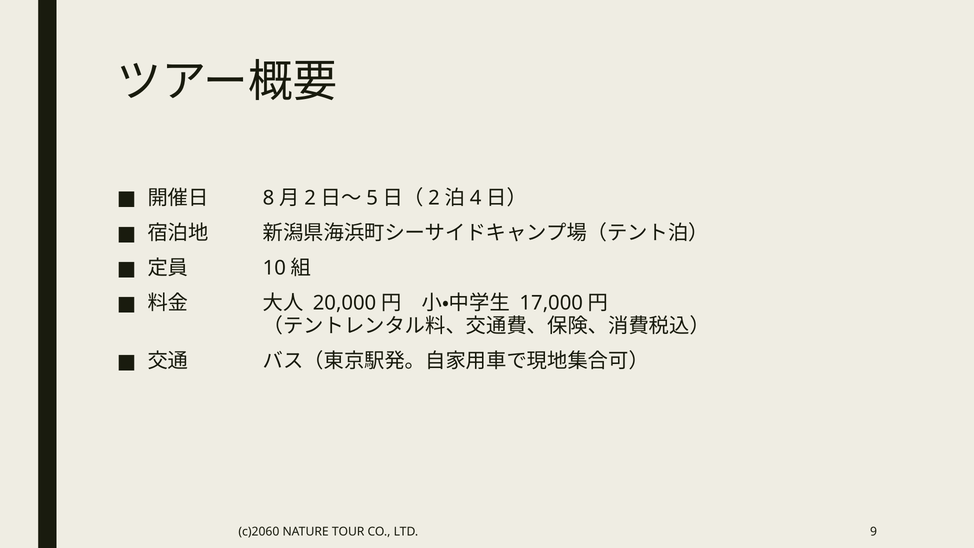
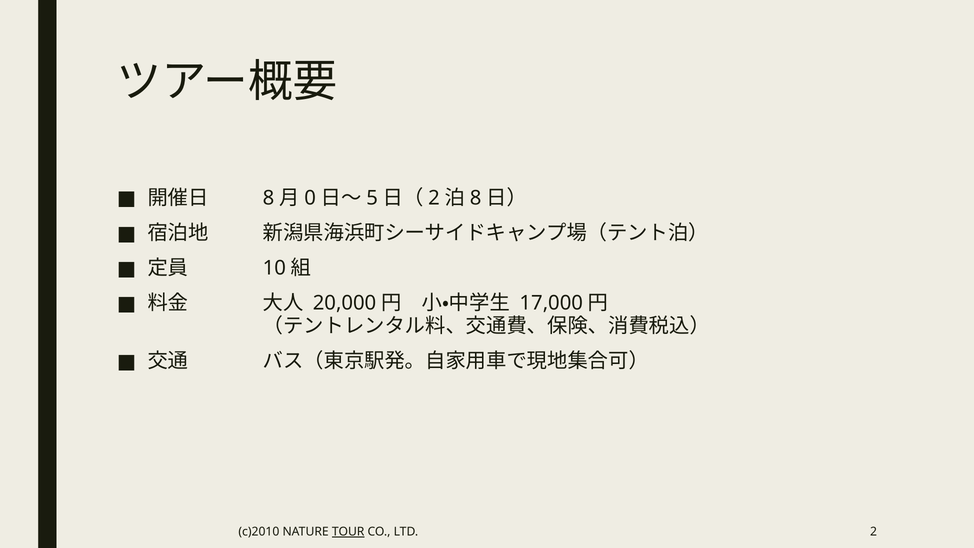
2 at (310, 198): 2 -> 0
4 at (476, 198): 4 -> 8
c)2060: c)2060 -> c)2010
TOUR underline: none -> present
LTD 9: 9 -> 2
